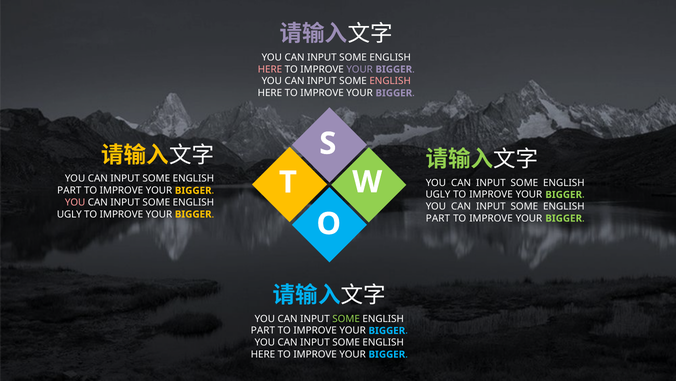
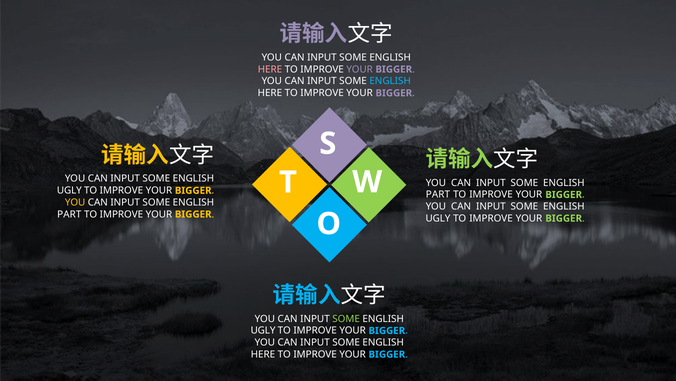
ENGLISH at (390, 81) colour: pink -> light blue
PART at (69, 190): PART -> UGLY
UGLY at (438, 194): UGLY -> PART
YOU at (75, 202) colour: pink -> yellow
UGLY at (69, 214): UGLY -> PART
PART at (438, 218): PART -> UGLY
PART at (263, 330): PART -> UGLY
